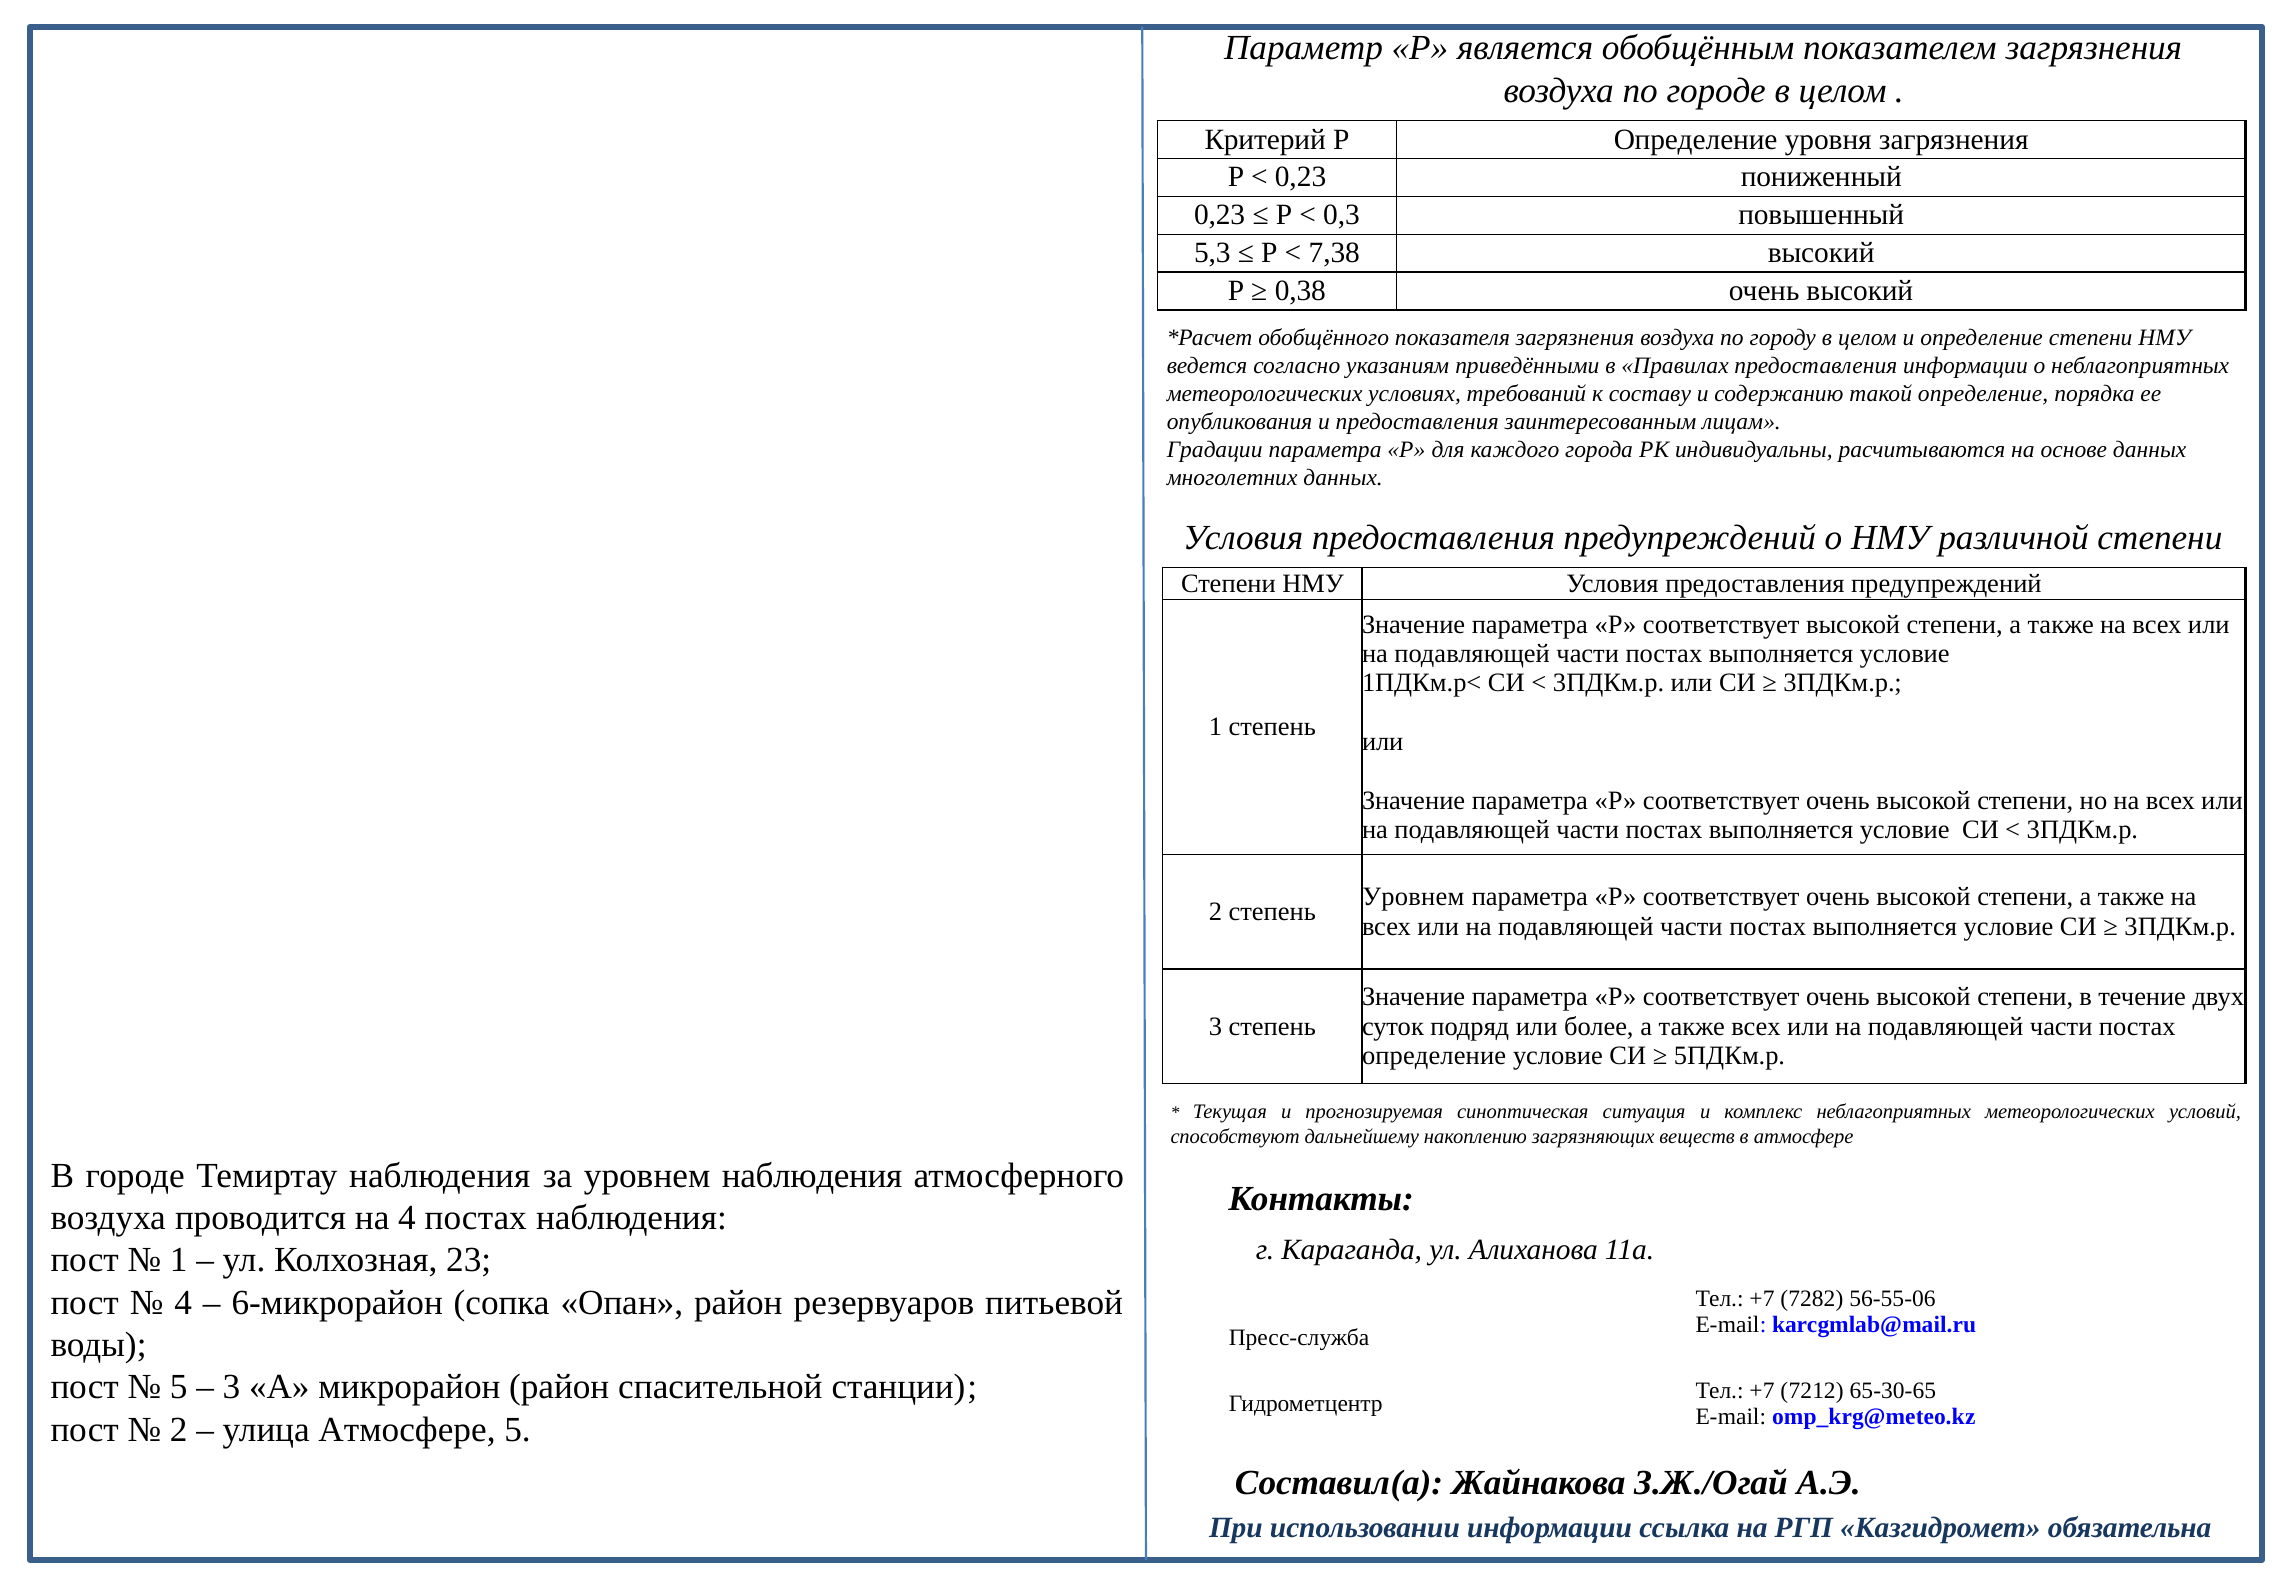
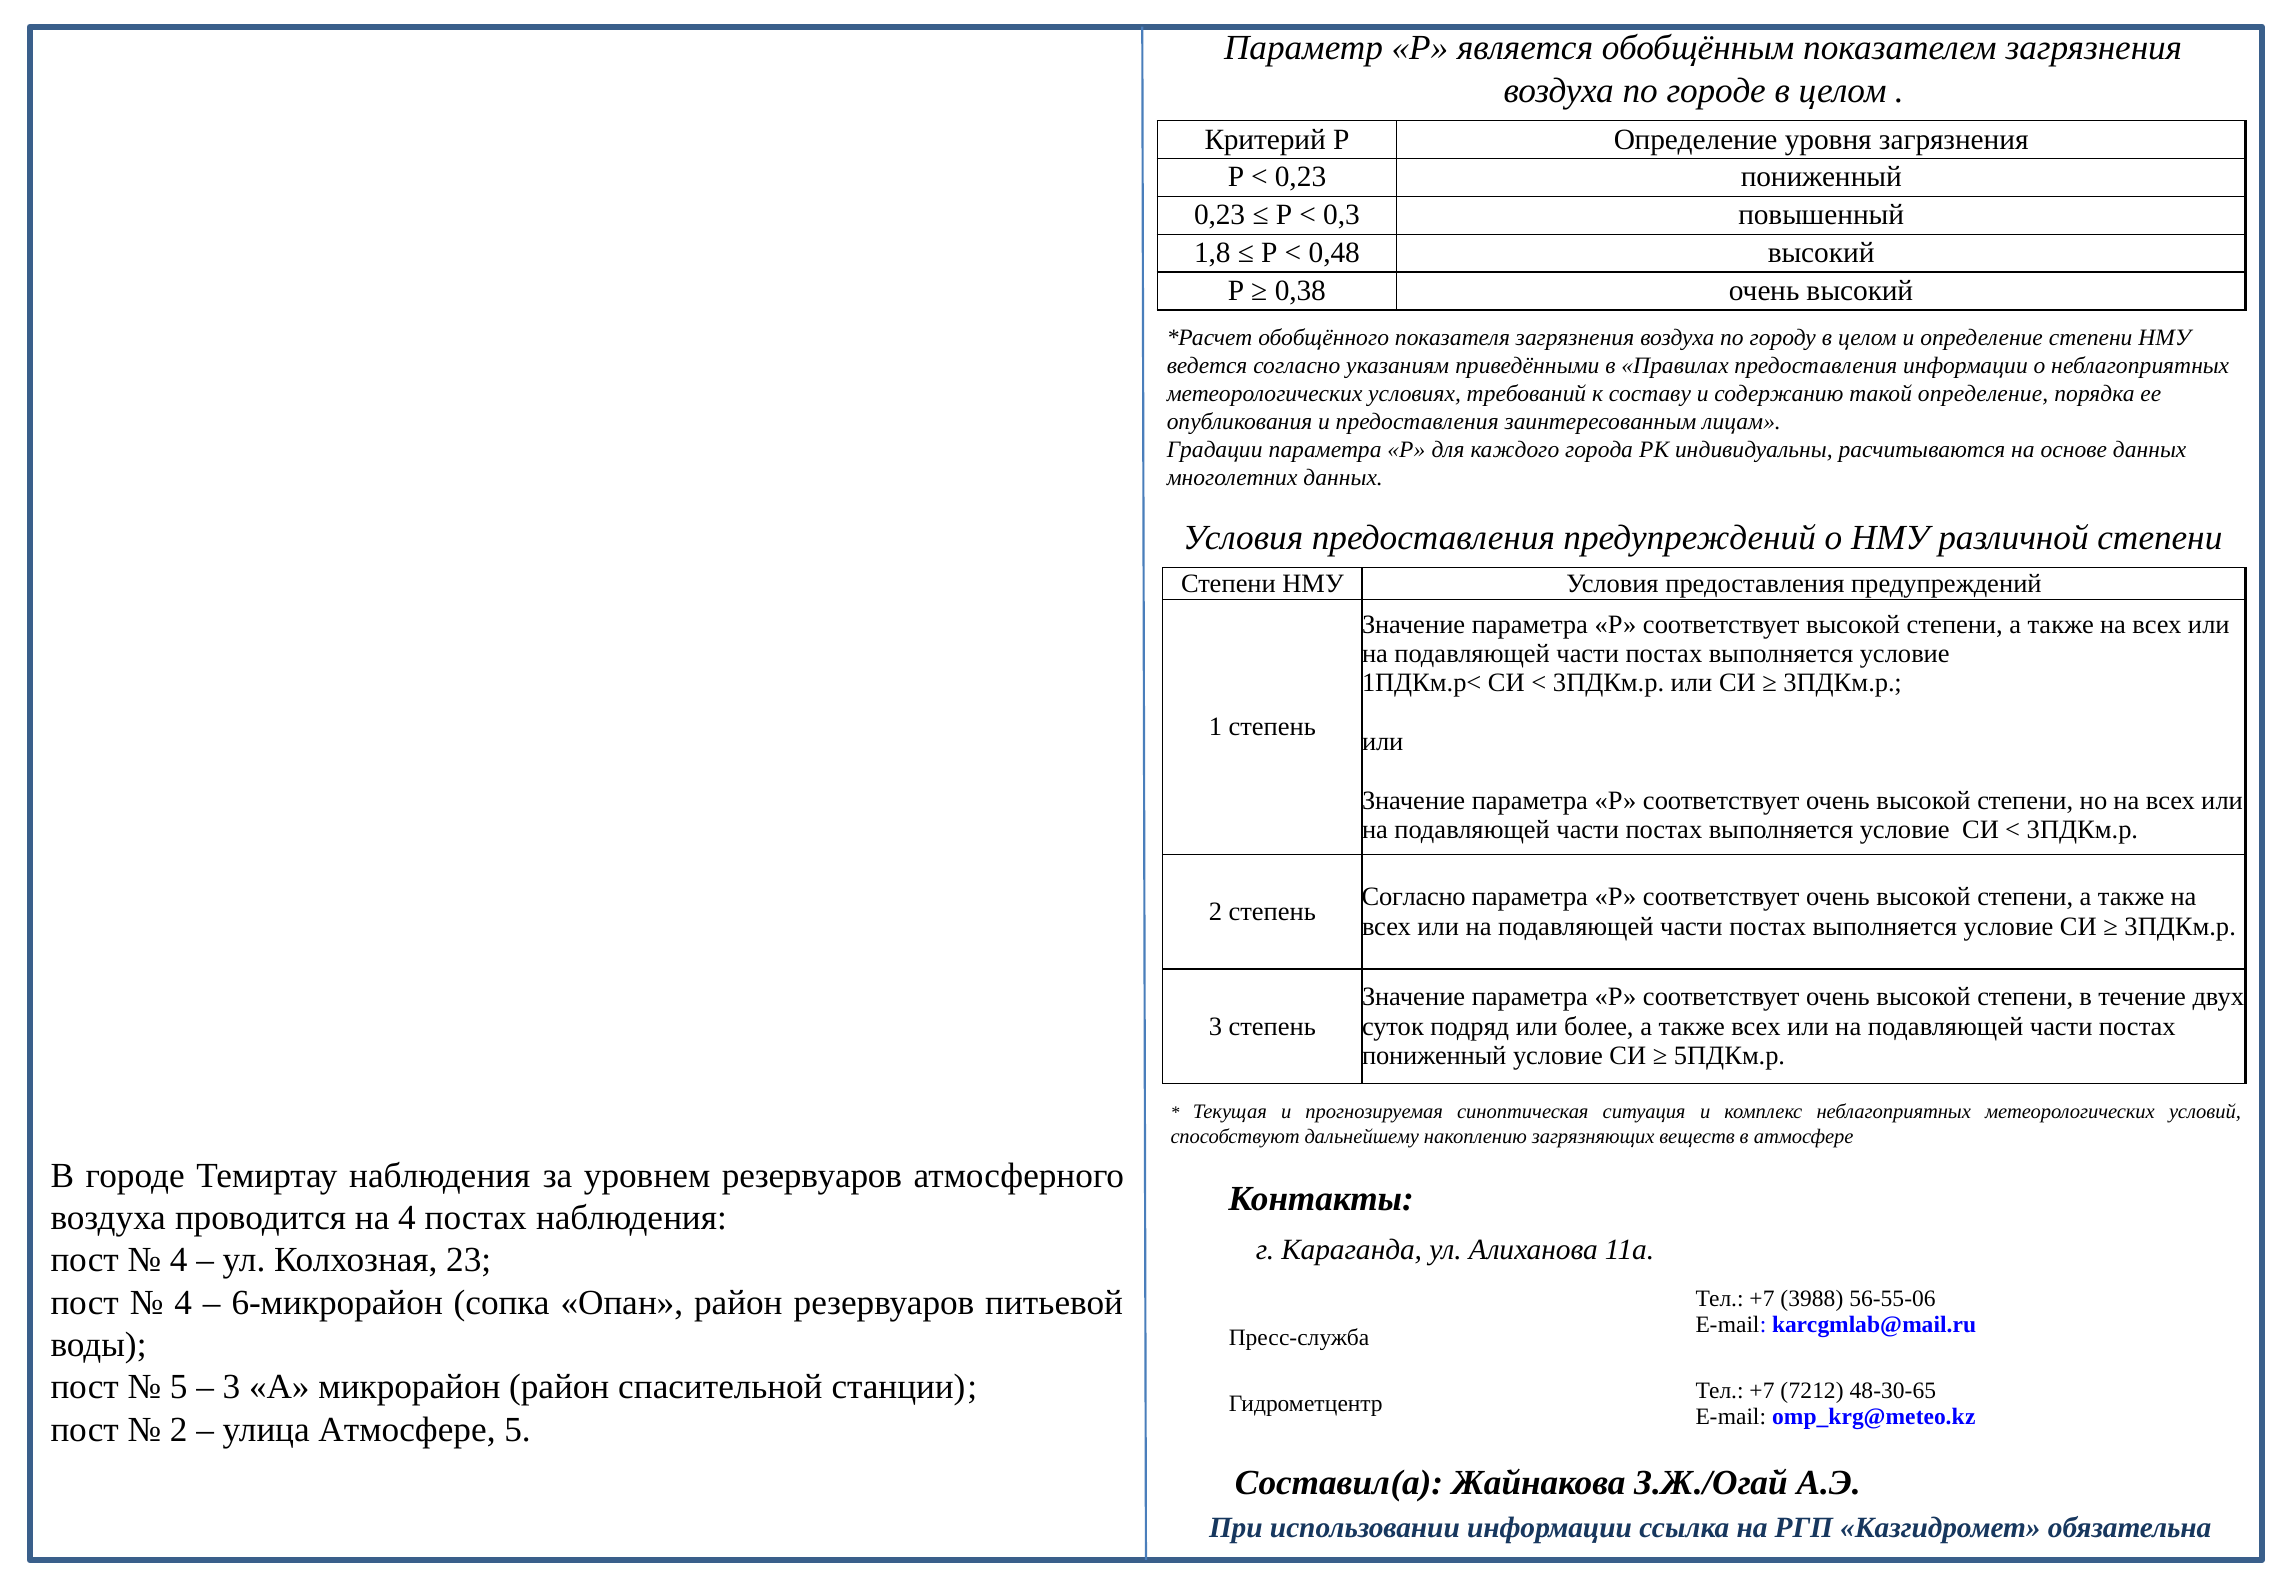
5,3: 5,3 -> 1,8
7,38: 7,38 -> 0,48
Уровнем at (1413, 897): Уровнем -> Согласно
определение at (1434, 1056): определение -> пониженный
уровнем наблюдения: наблюдения -> резервуаров
1 at (179, 1260): 1 -> 4
7282: 7282 -> 3988
65-30-65: 65-30-65 -> 48-30-65
